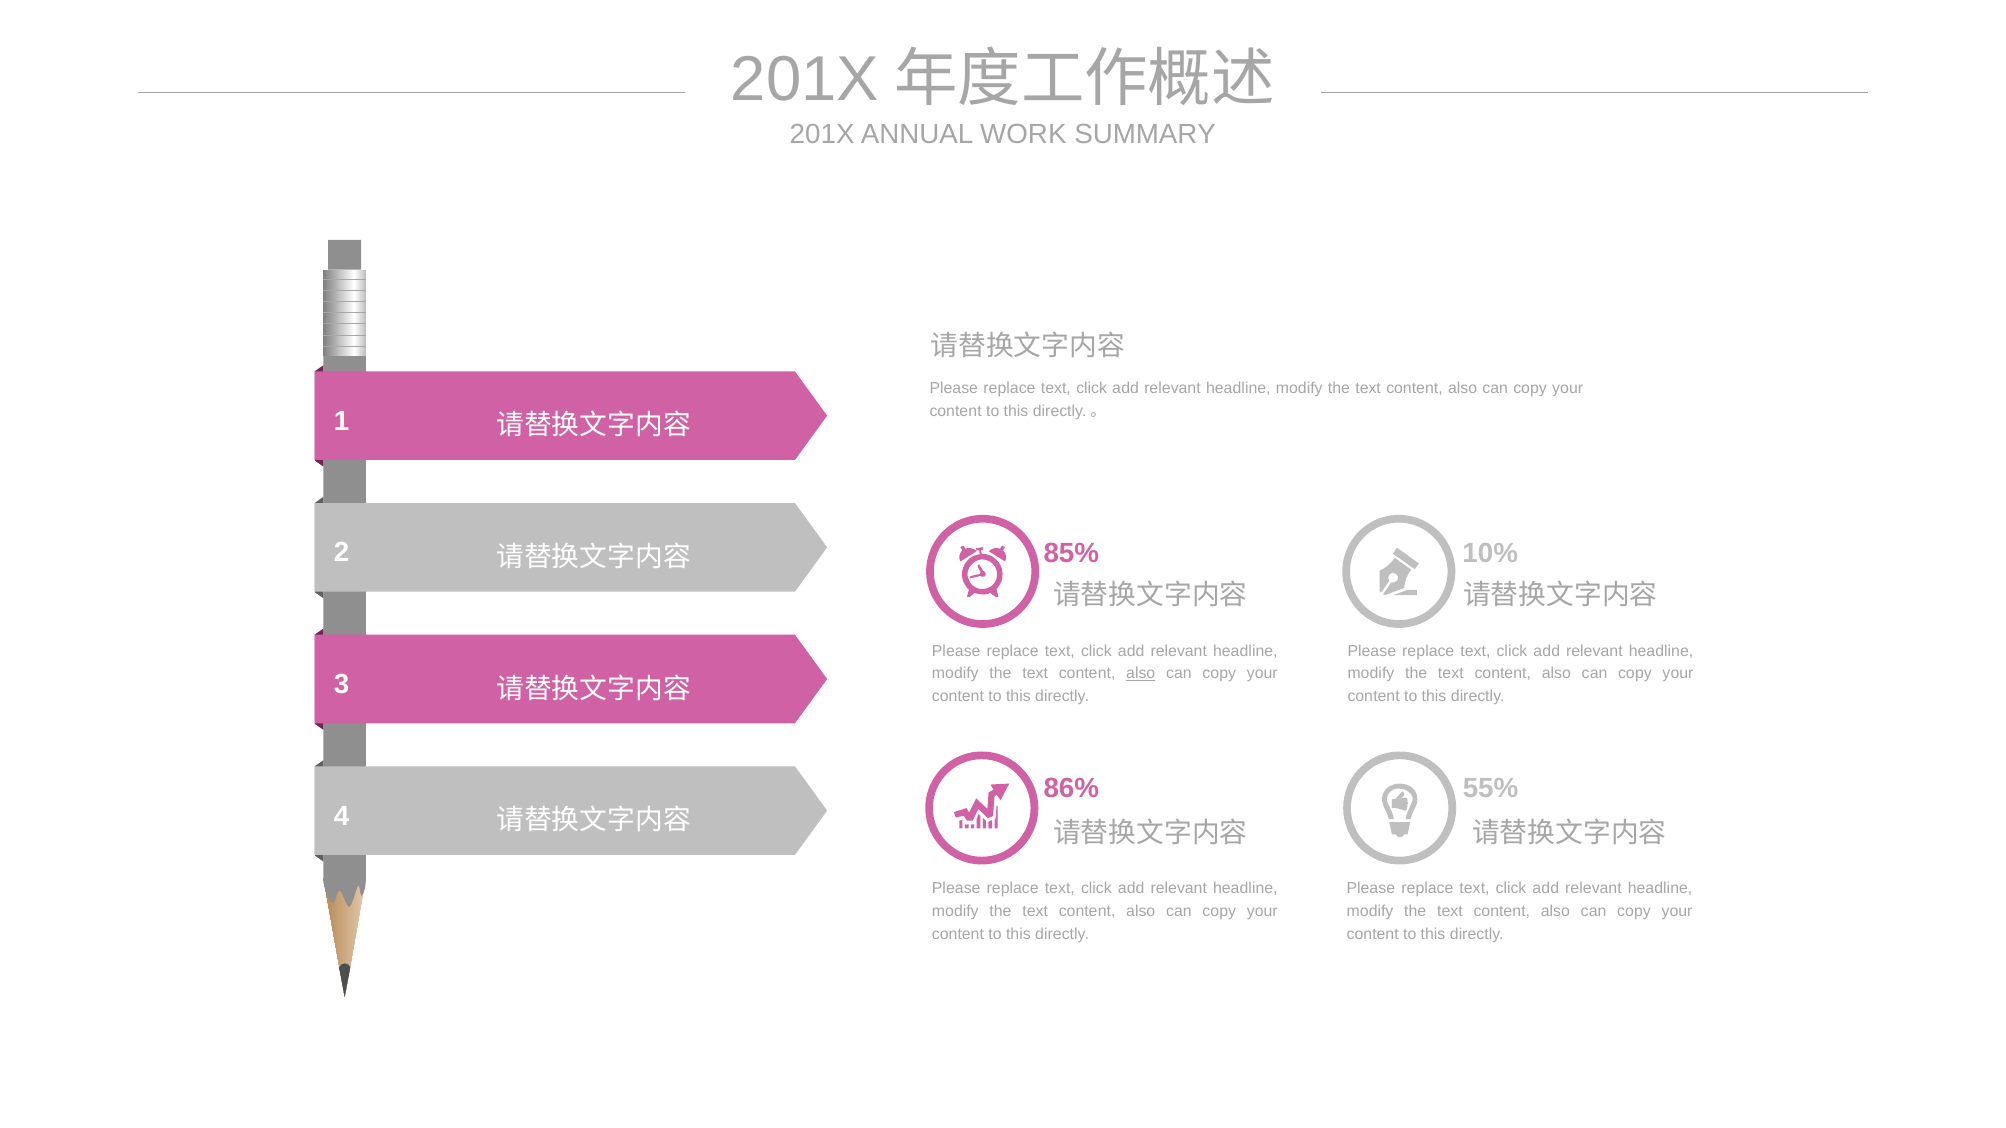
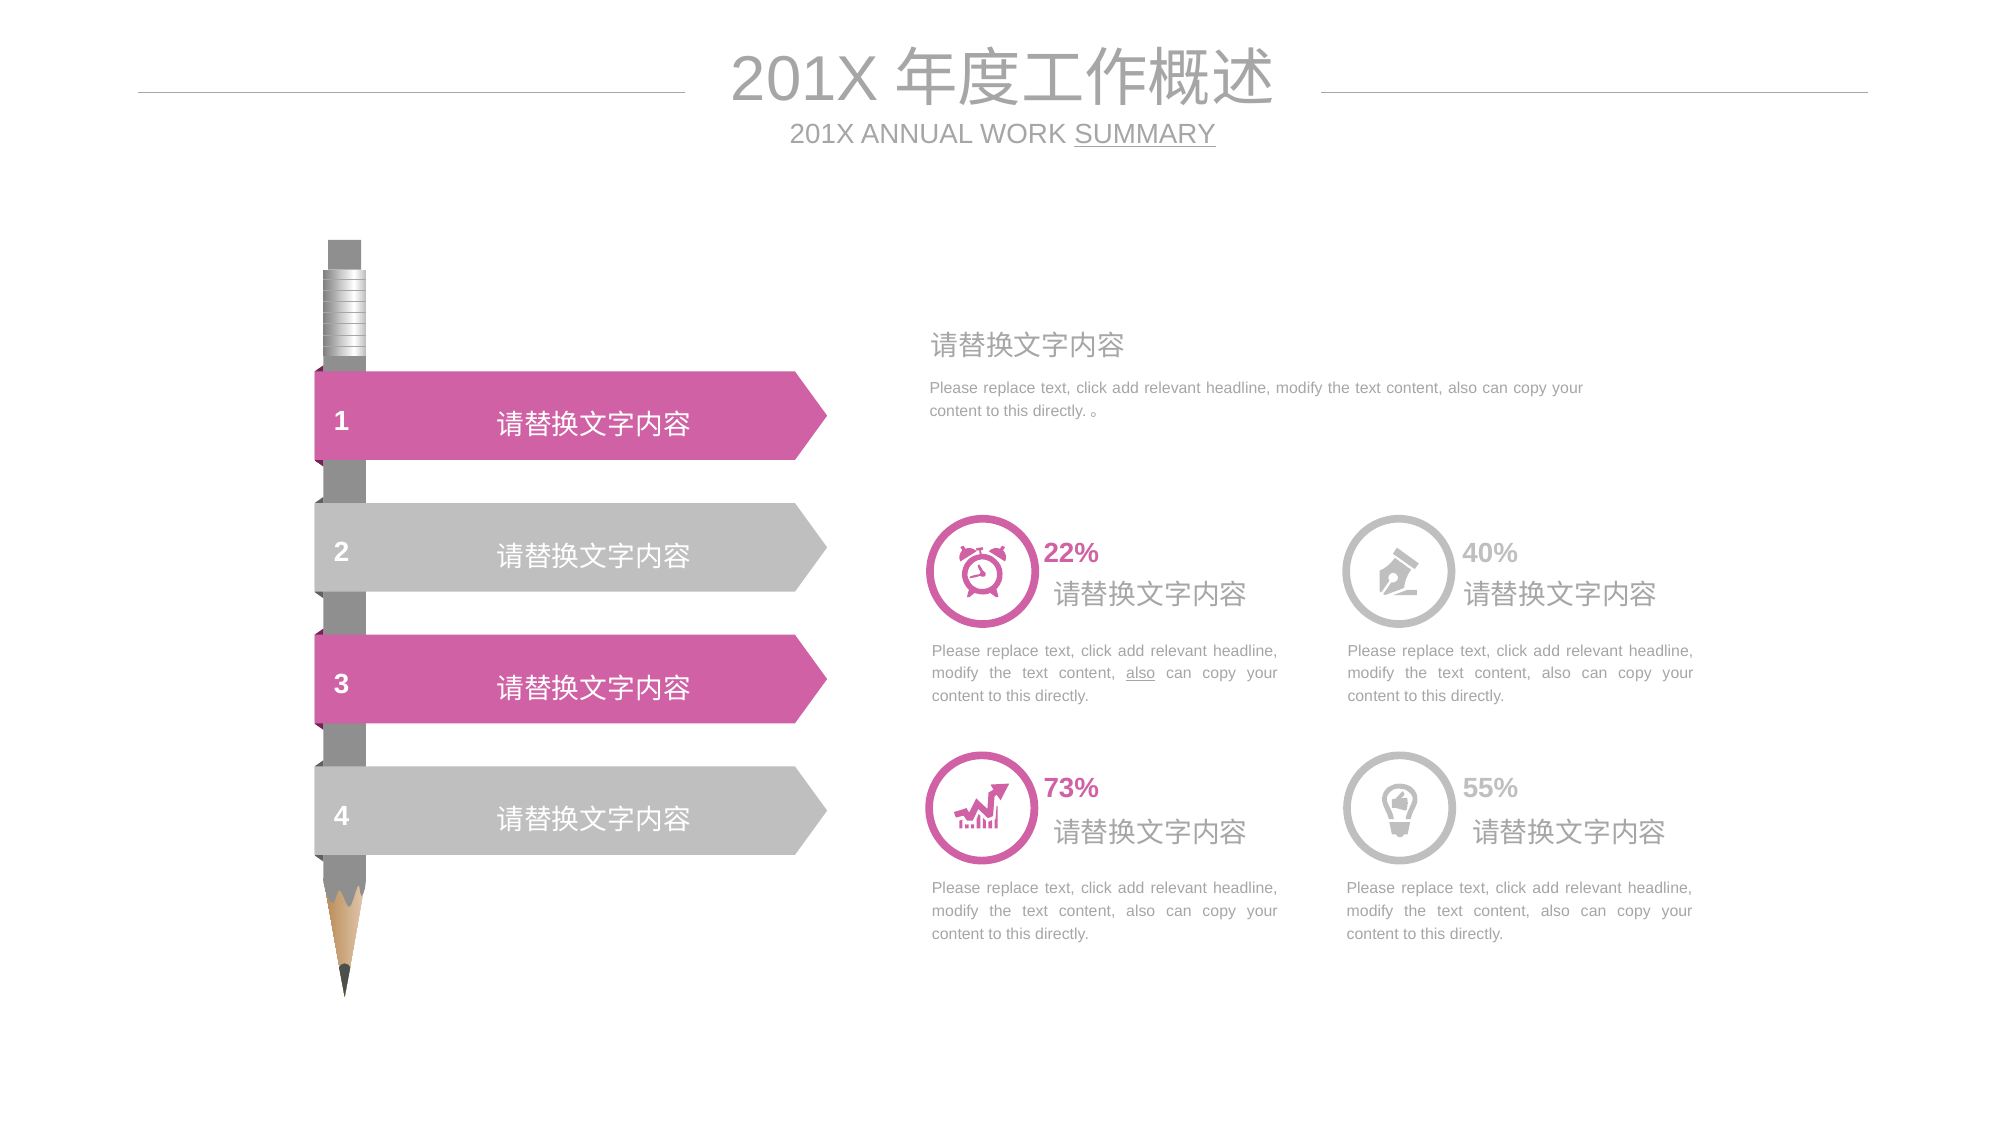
SUMMARY underline: none -> present
85%: 85% -> 22%
10%: 10% -> 40%
86%: 86% -> 73%
